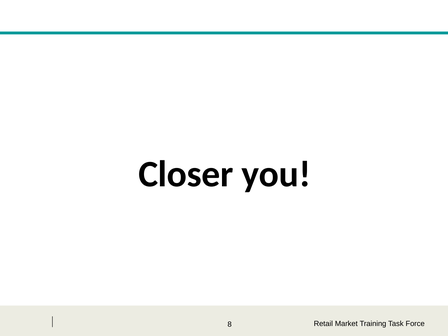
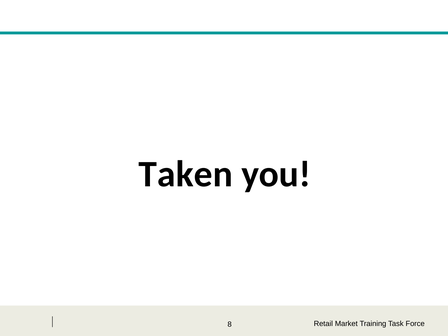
Closer: Closer -> Taken
